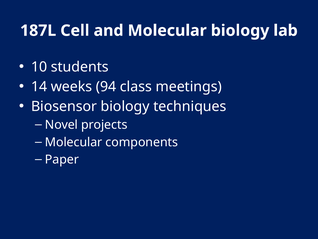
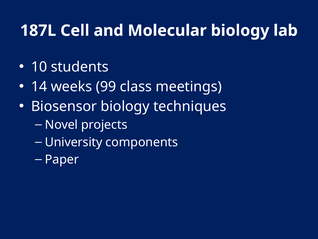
94: 94 -> 99
Molecular at (74, 142): Molecular -> University
